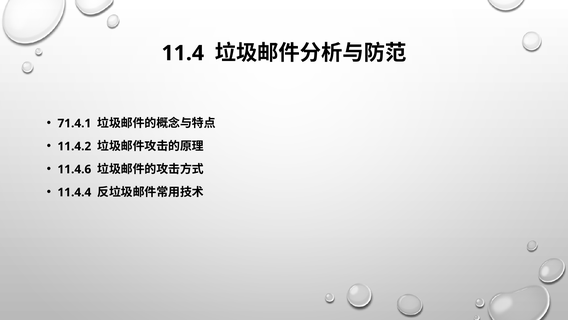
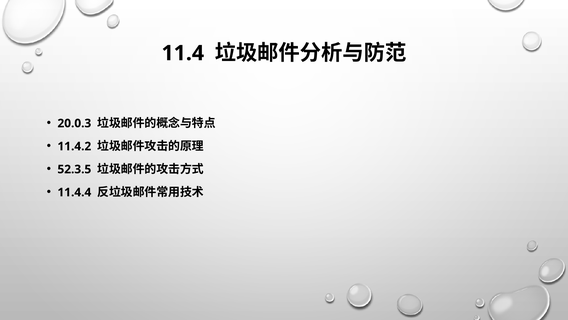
71.4.1: 71.4.1 -> 20.0.3
11.4.6: 11.4.6 -> 52.3.5
